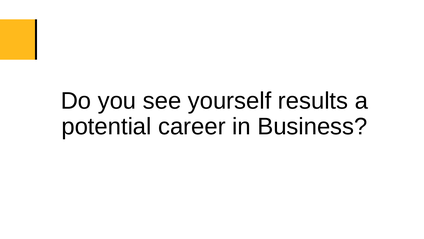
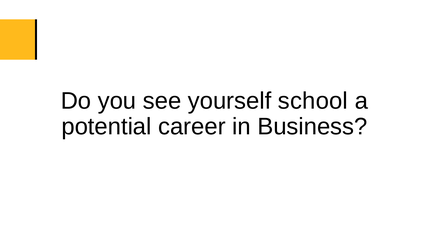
results: results -> school
